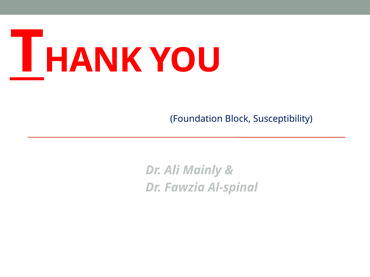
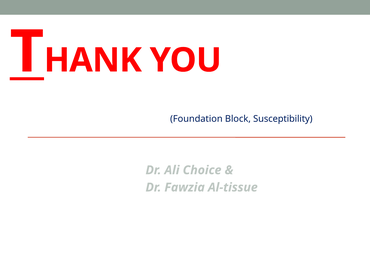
Mainly: Mainly -> Choice
Al-spinal: Al-spinal -> Al-tissue
